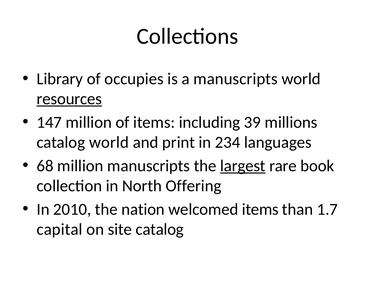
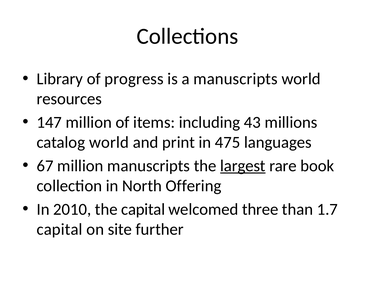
occupies: occupies -> progress
resources underline: present -> none
39: 39 -> 43
234: 234 -> 475
68: 68 -> 67
the nation: nation -> capital
welcomed items: items -> three
site catalog: catalog -> further
